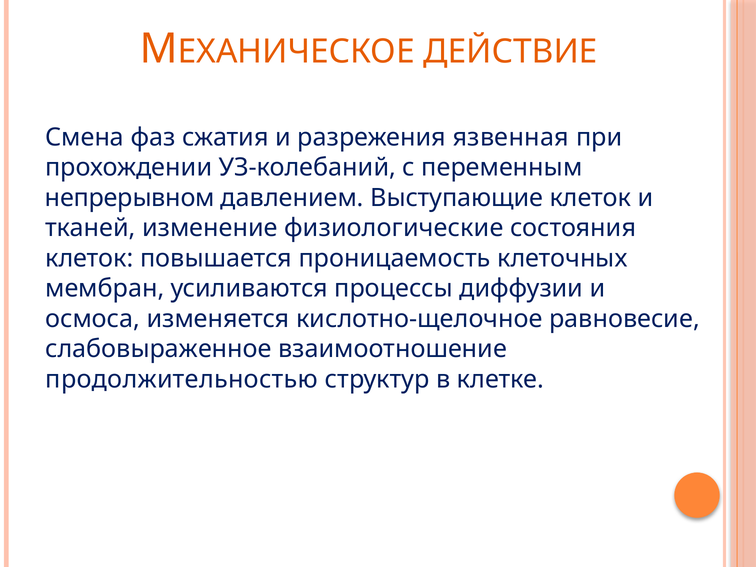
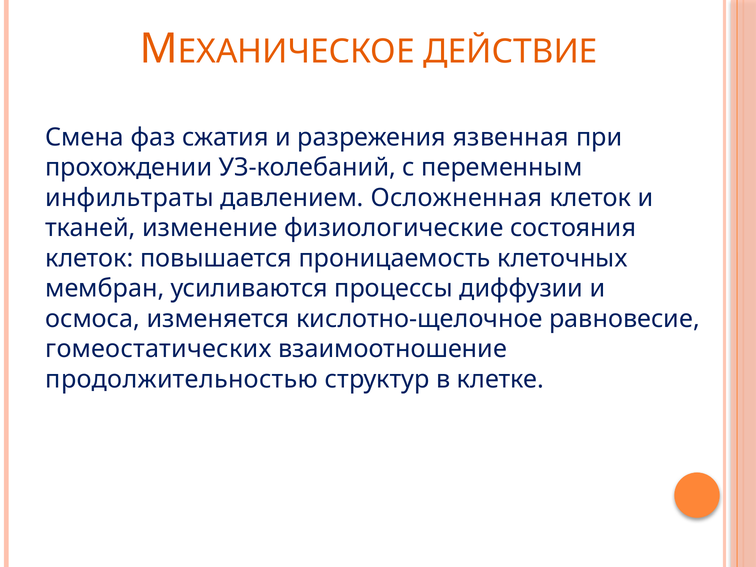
непрерывном: непрерывном -> инфильтраты
Выступающие: Выступающие -> Осложненная
слабовыраженное: слабовыраженное -> гомеостатических
